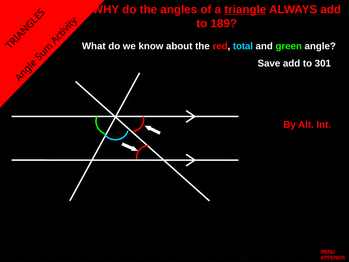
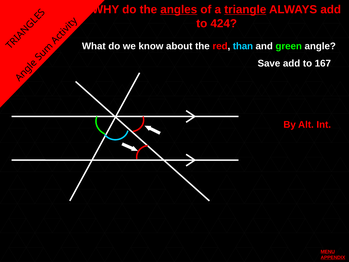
angles underline: none -> present
189: 189 -> 424
total: total -> than
301: 301 -> 167
